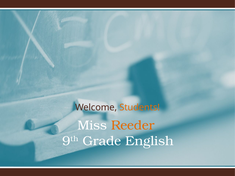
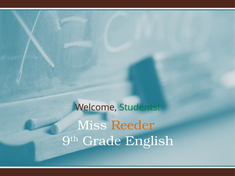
Students colour: orange -> green
